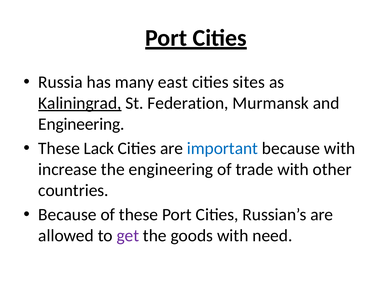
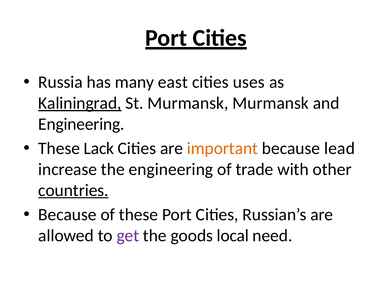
sites: sites -> uses
St Federation: Federation -> Murmansk
important colour: blue -> orange
because with: with -> lead
countries underline: none -> present
goods with: with -> local
